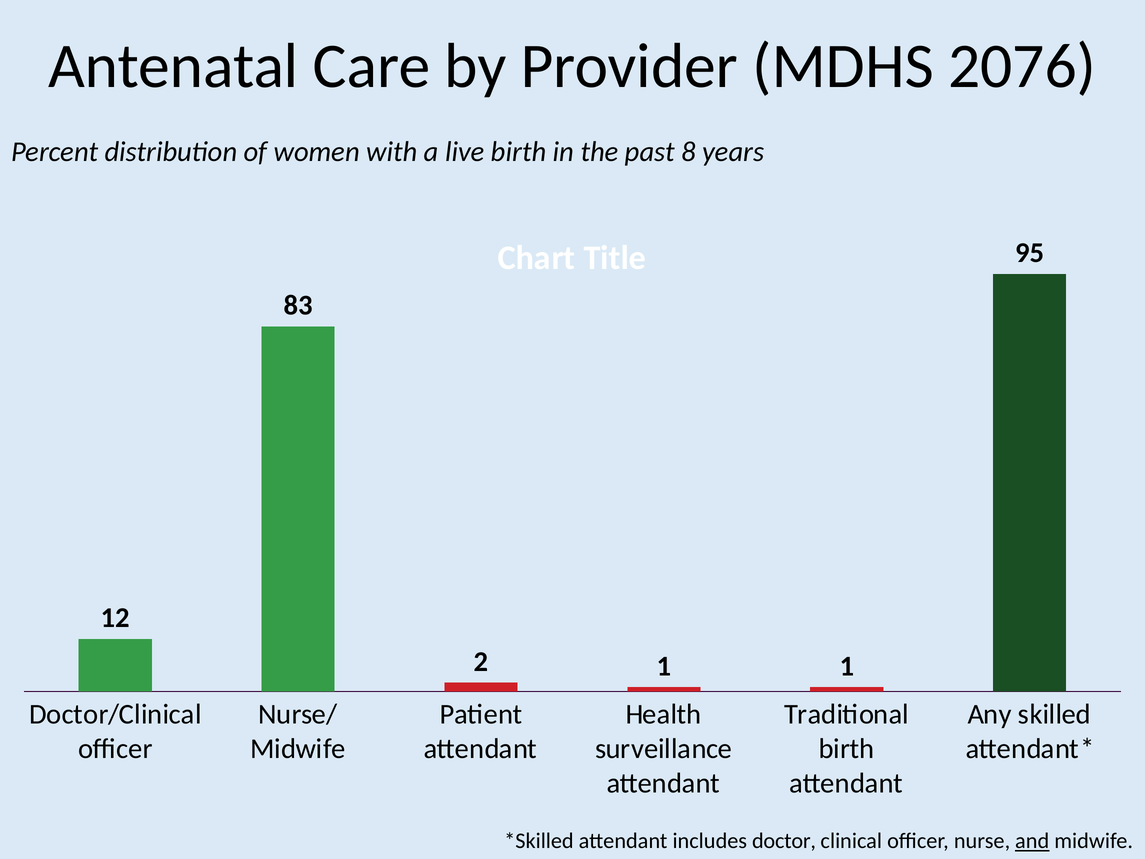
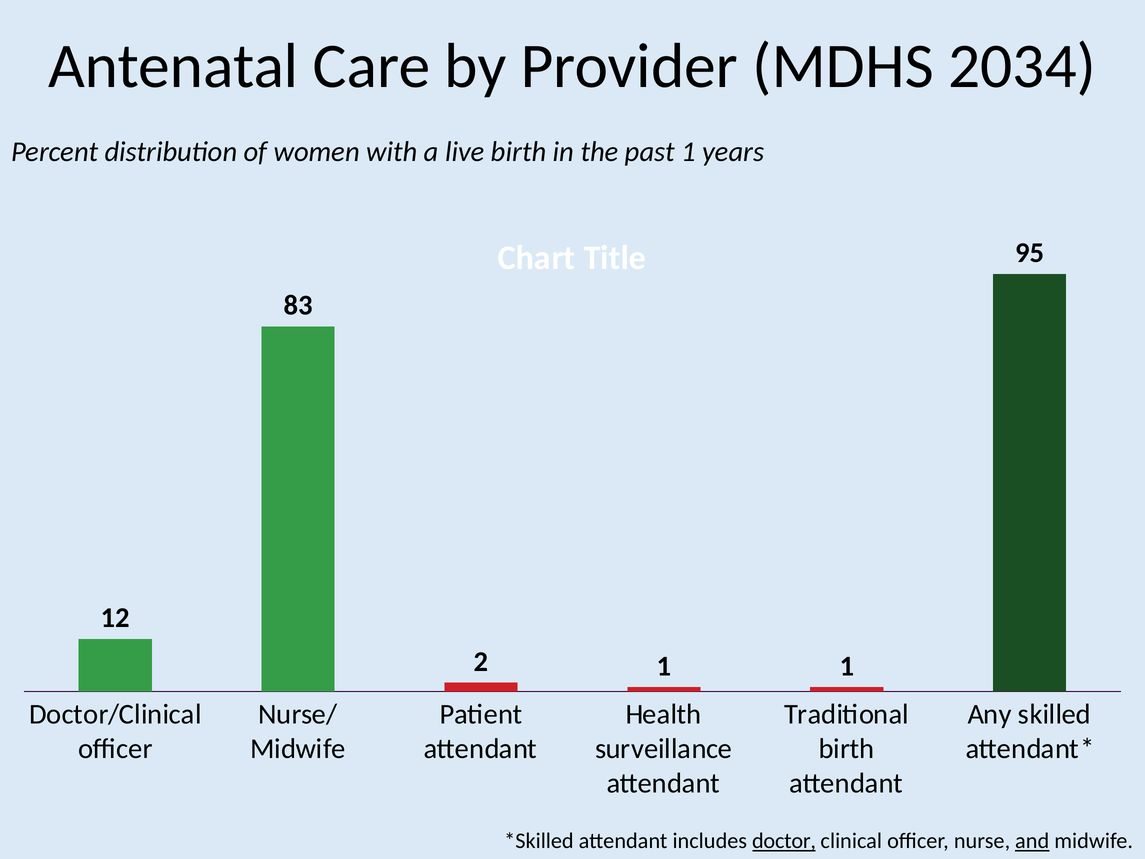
2076: 2076 -> 2034
past 8: 8 -> 1
doctor underline: none -> present
